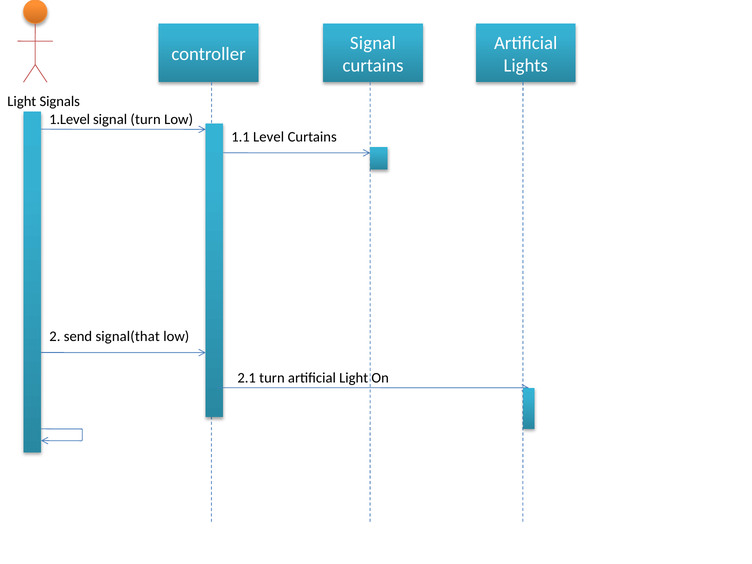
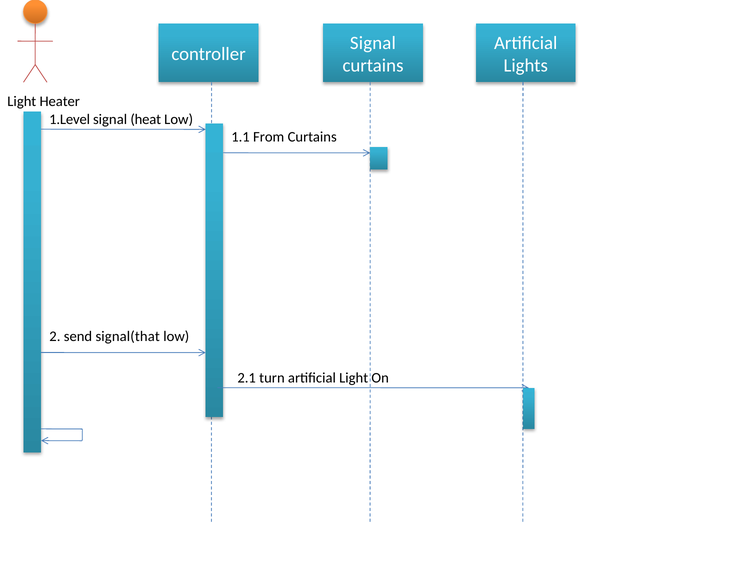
Signals: Signals -> Heater
signal turn: turn -> heat
Level: Level -> From
